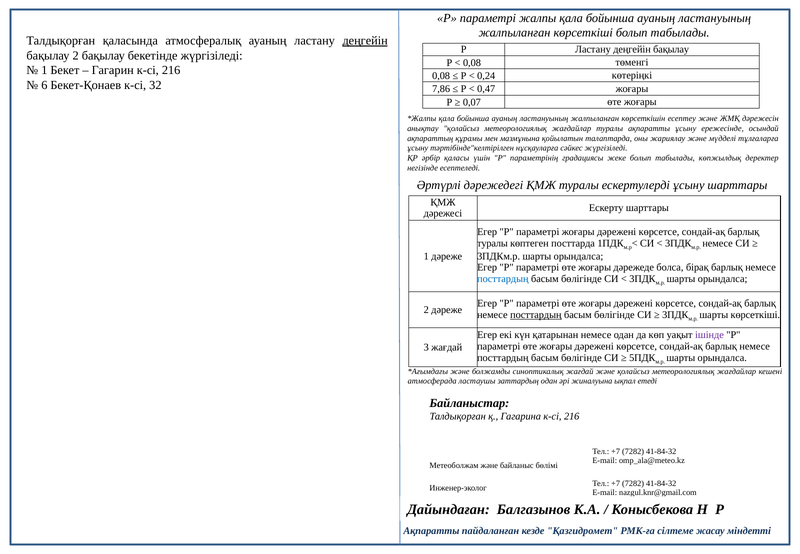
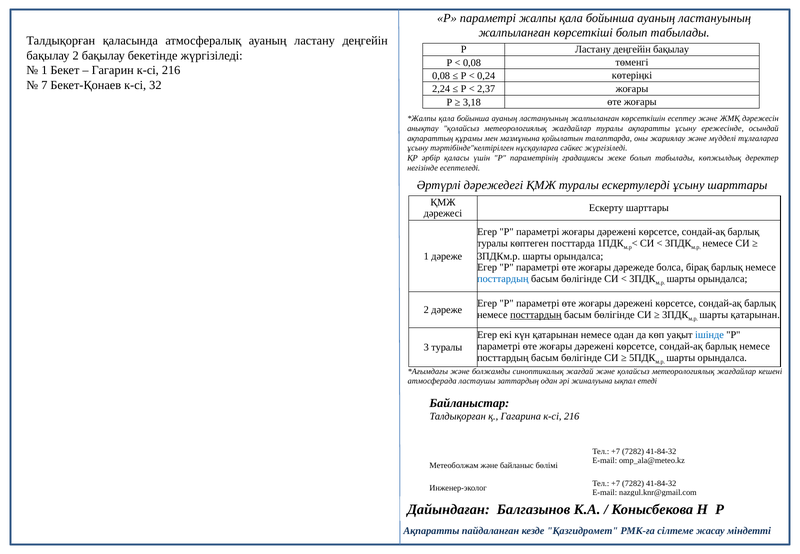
деңгейін at (365, 41) underline: present -> none
6: 6 -> 7
7,86: 7,86 -> 2,24
0,47: 0,47 -> 2,37
0,07: 0,07 -> 3,18
шарты көрсеткіші: көрсеткіші -> қатарынан
ішінде colour: purple -> blue
3 жағдай: жағдай -> туралы
